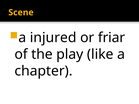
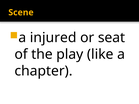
friar: friar -> seat
